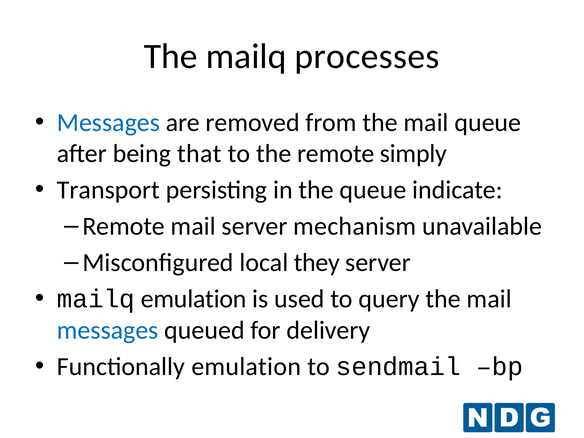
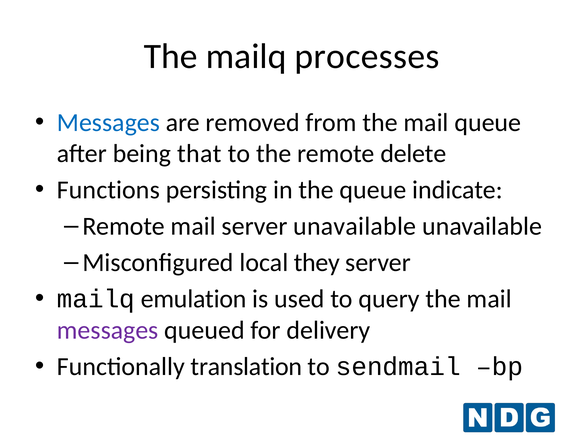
simply: simply -> delete
Transport: Transport -> Functions
server mechanism: mechanism -> unavailable
messages at (108, 330) colour: blue -> purple
Functionally emulation: emulation -> translation
